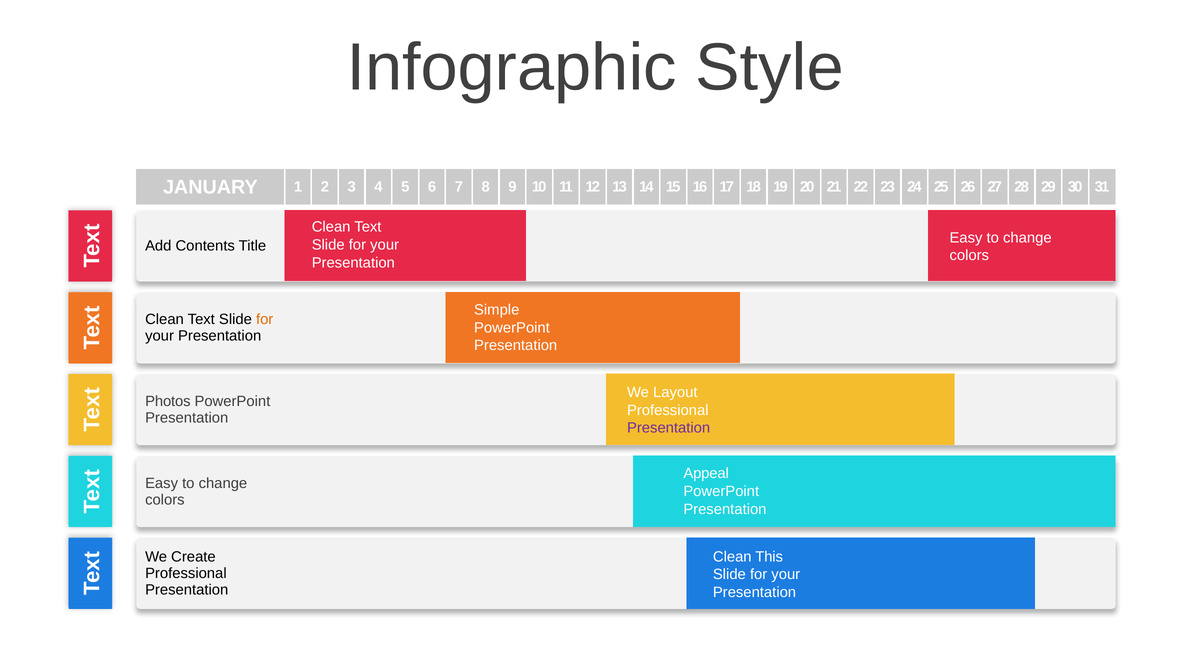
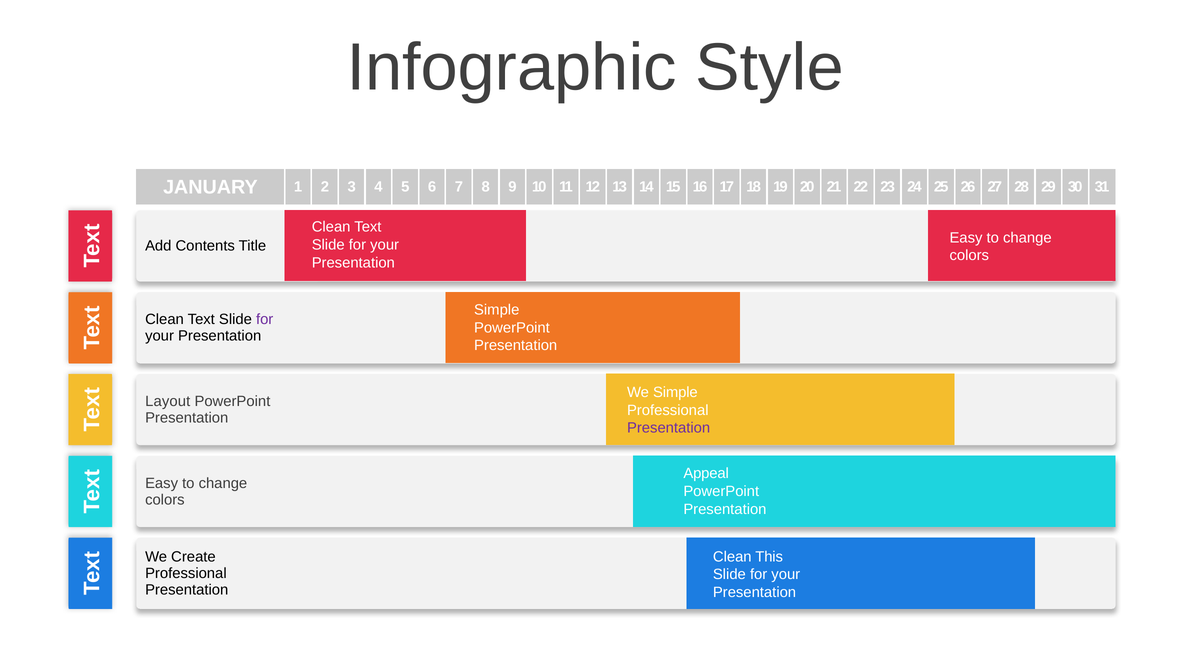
for at (265, 320) colour: orange -> purple
We Layout: Layout -> Simple
Photos: Photos -> Layout
